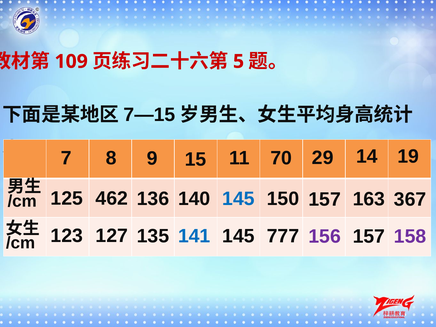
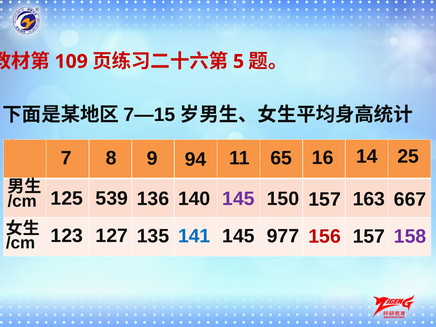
15: 15 -> 94
70: 70 -> 65
29: 29 -> 16
19: 19 -> 25
367: 367 -> 667
462: 462 -> 539
145 at (238, 199) colour: blue -> purple
777: 777 -> 977
156 colour: purple -> red
